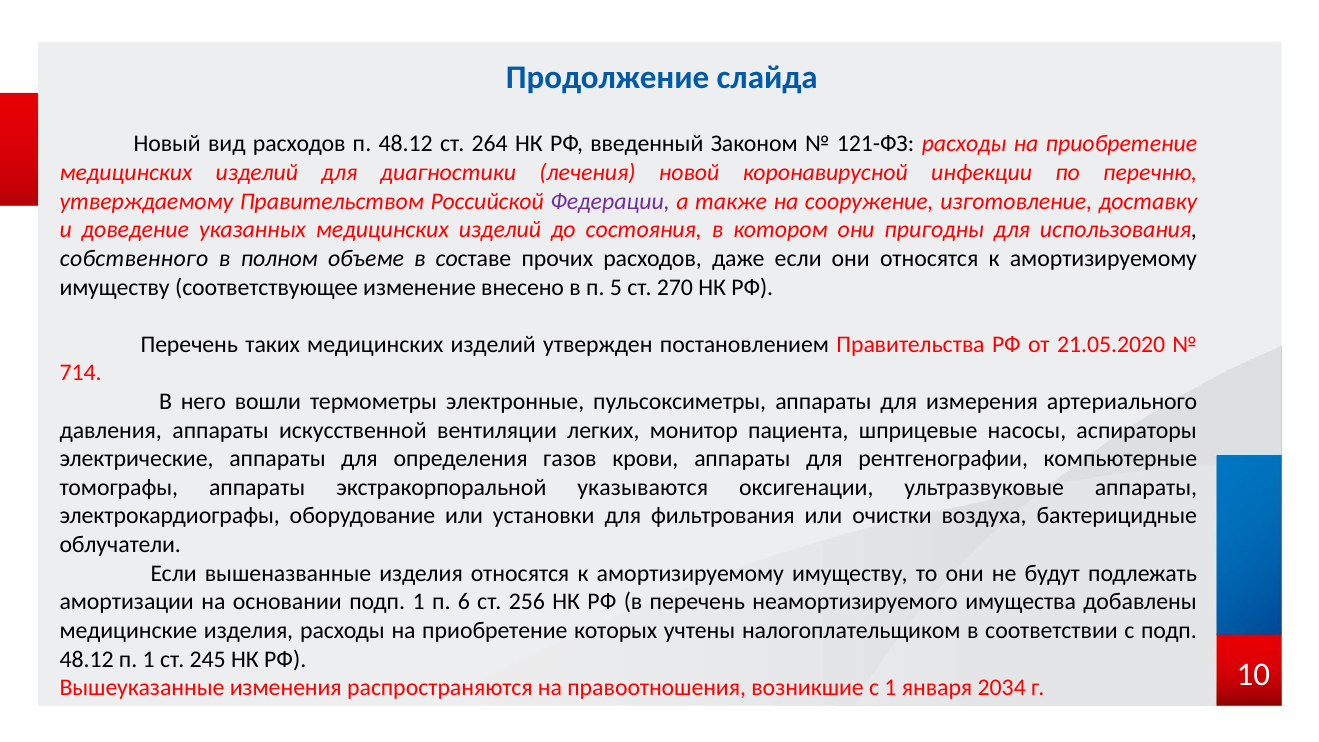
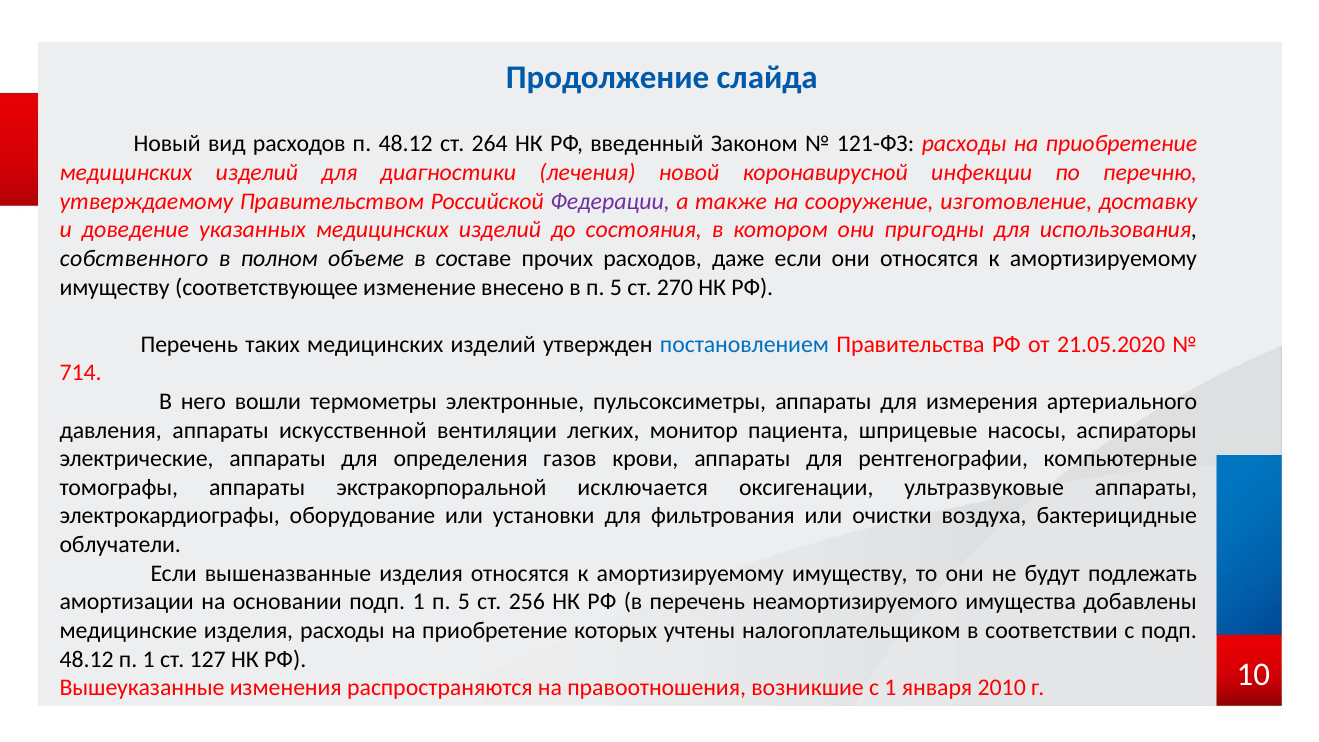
постановлением colour: black -> blue
указываются: указываются -> исключается
1 п 6: 6 -> 5
245: 245 -> 127
2034: 2034 -> 2010
